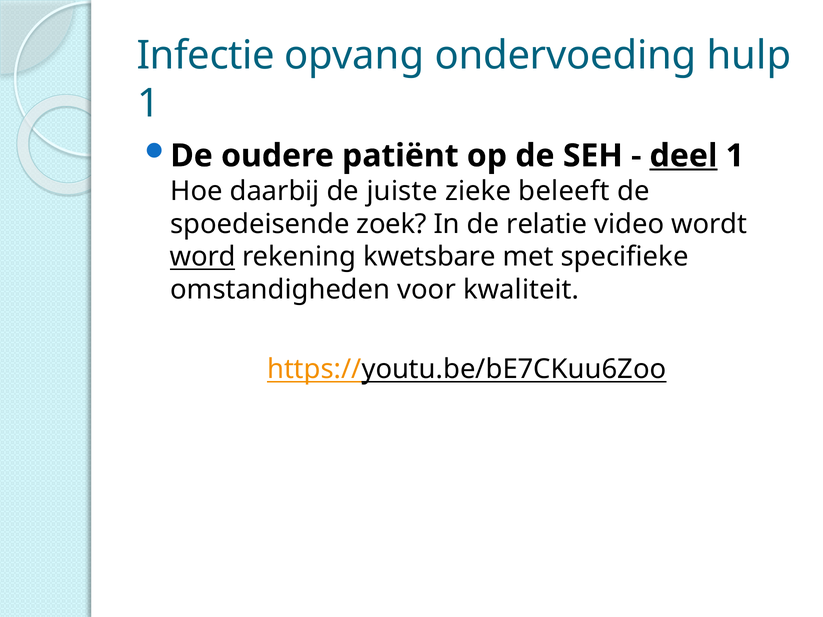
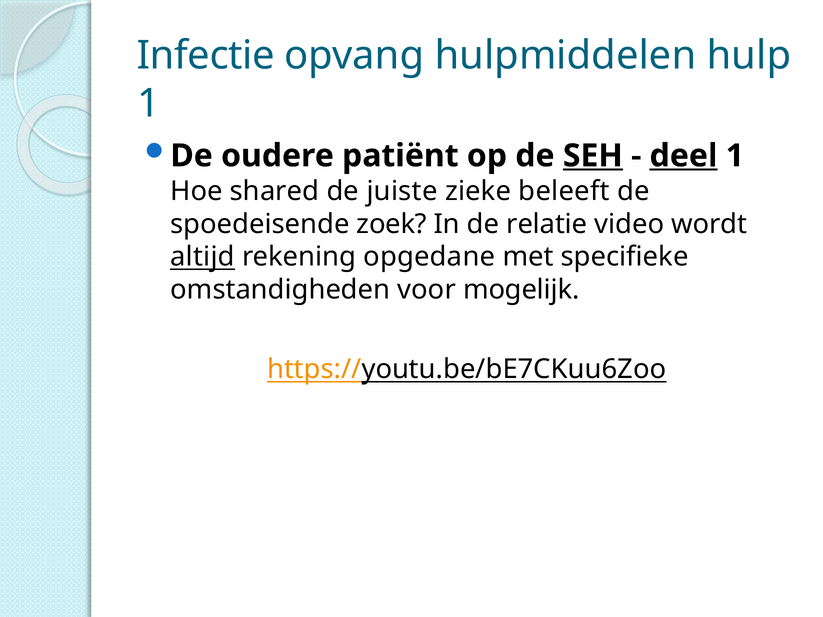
ondervoeding: ondervoeding -> hulpmiddelen
SEH underline: none -> present
daarbij: daarbij -> shared
word: word -> altijd
kwetsbare: kwetsbare -> opgedane
kwaliteit: kwaliteit -> mogelijk
